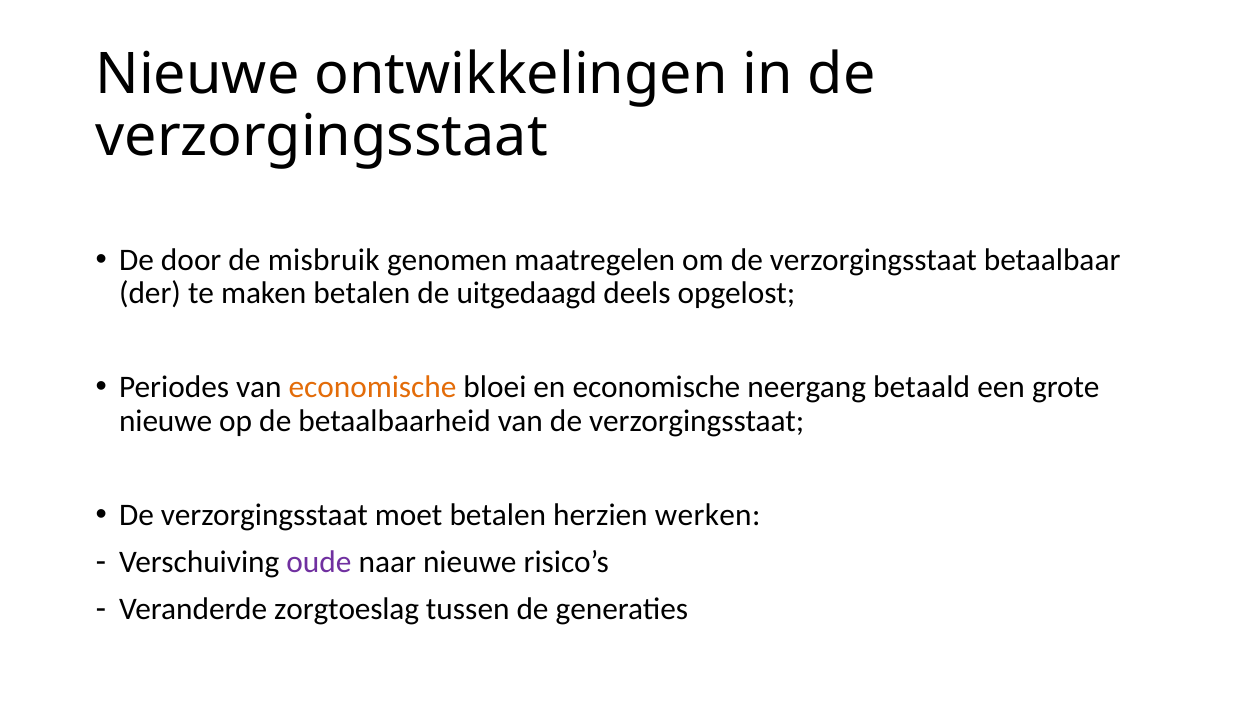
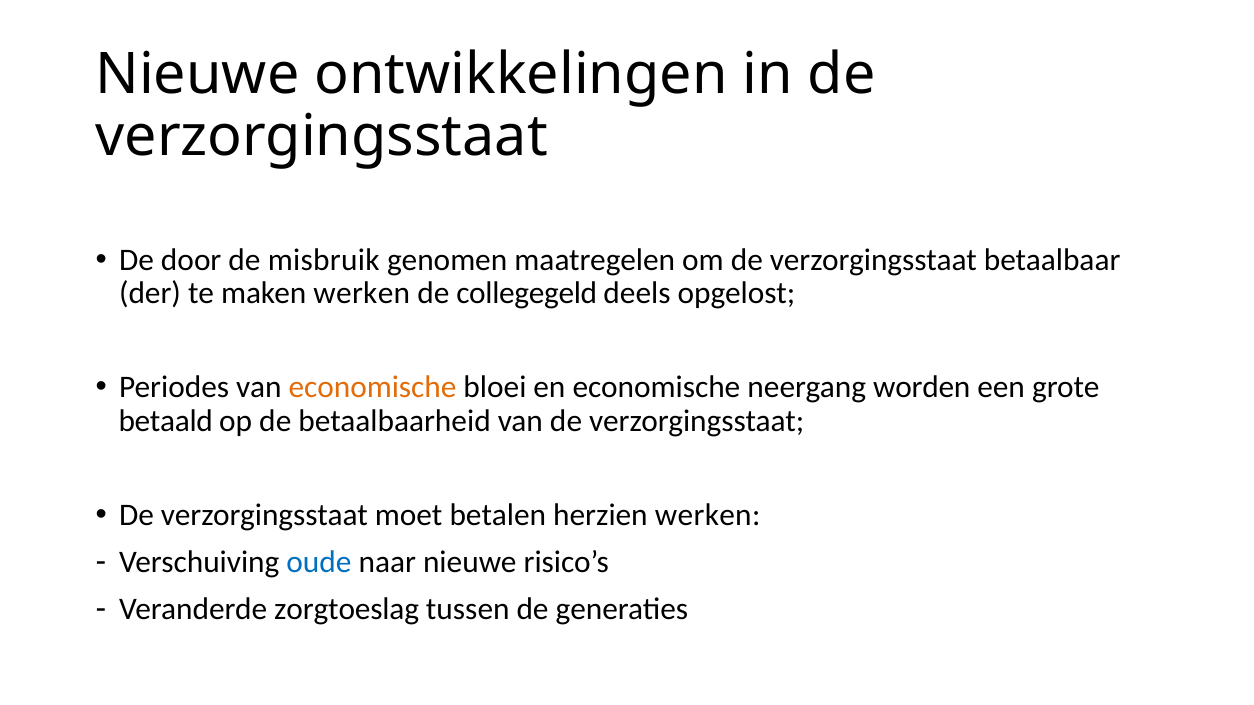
maken betalen: betalen -> werken
uitgedaagd: uitgedaagd -> collegegeld
betaald: betaald -> worden
nieuwe at (166, 421): nieuwe -> betaald
oude colour: purple -> blue
